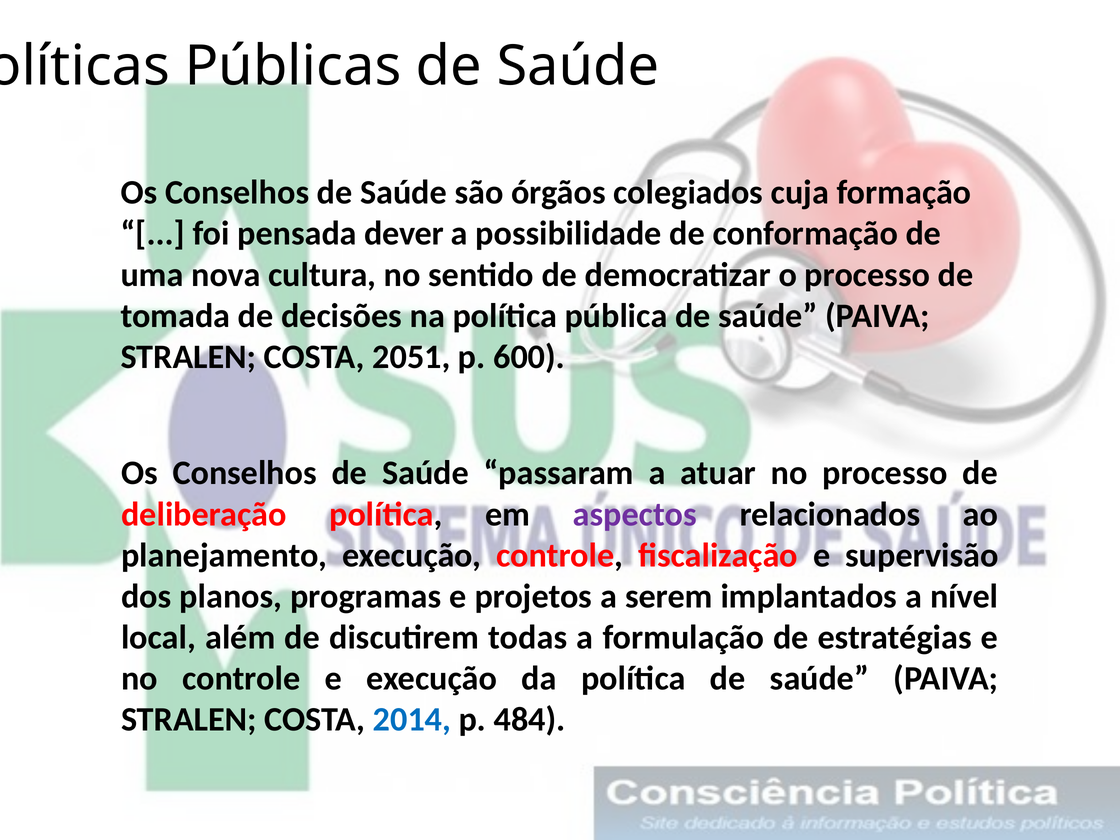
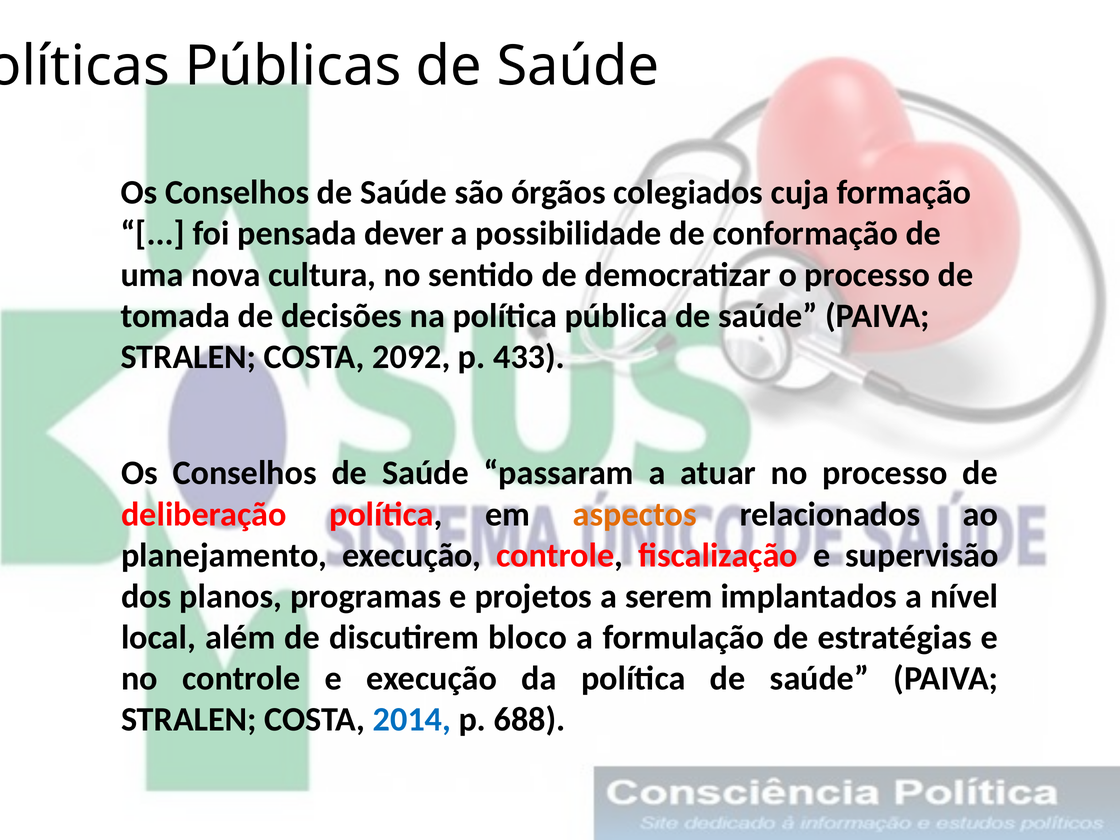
2051: 2051 -> 2092
600: 600 -> 433
aspectos colour: purple -> orange
todas: todas -> bloco
484: 484 -> 688
